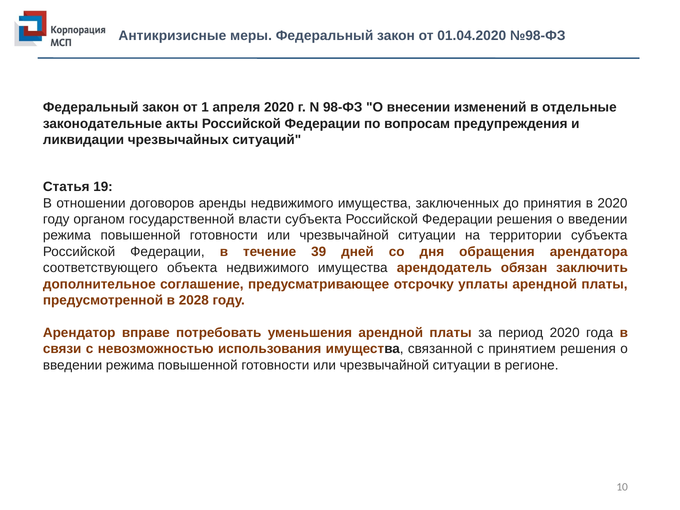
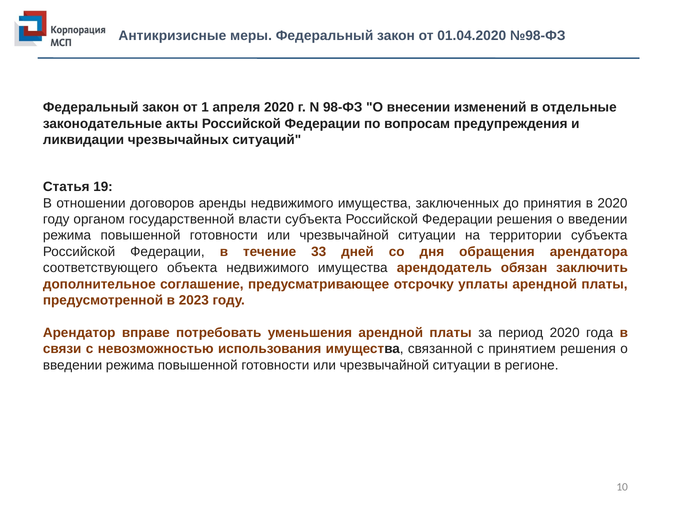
39: 39 -> 33
2028: 2028 -> 2023
